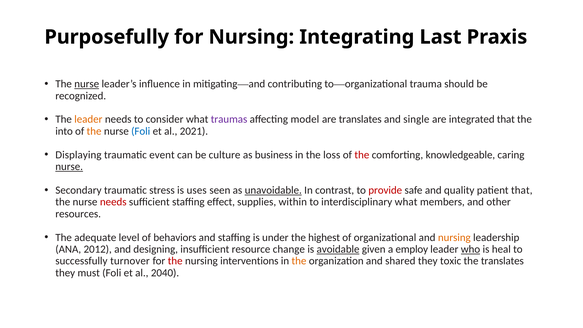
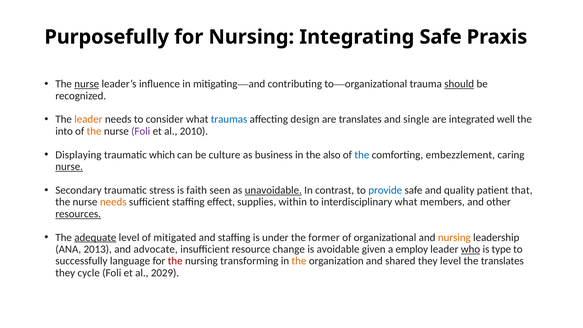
Integrating Last: Last -> Safe
should underline: none -> present
traumas colour: purple -> blue
model: model -> design
integrated that: that -> well
Foli at (141, 131) colour: blue -> purple
2021: 2021 -> 2010
event: event -> which
loss: loss -> also
the at (362, 155) colour: red -> blue
knowledgeable: knowledgeable -> embezzlement
uses: uses -> faith
provide colour: red -> blue
needs at (113, 202) colour: red -> orange
resources underline: none -> present
adequate underline: none -> present
behaviors: behaviors -> mitigated
highest: highest -> former
2012: 2012 -> 2013
designing: designing -> advocate
avoidable underline: present -> none
heal: heal -> type
turnover: turnover -> language
interventions: interventions -> transforming
they toxic: toxic -> level
must: must -> cycle
2040: 2040 -> 2029
